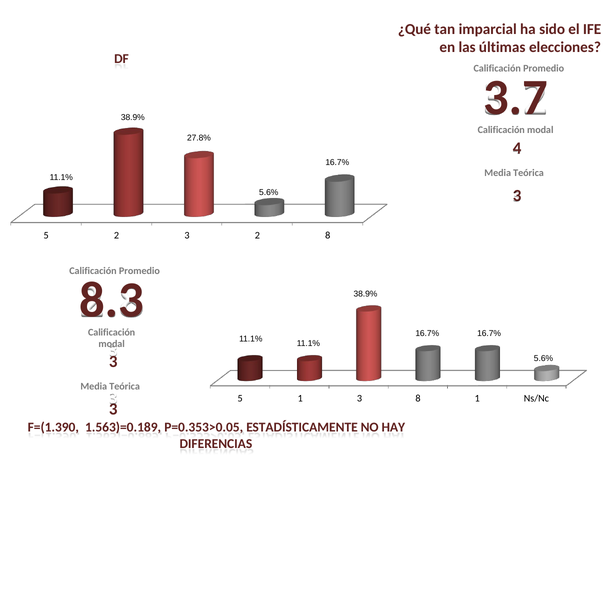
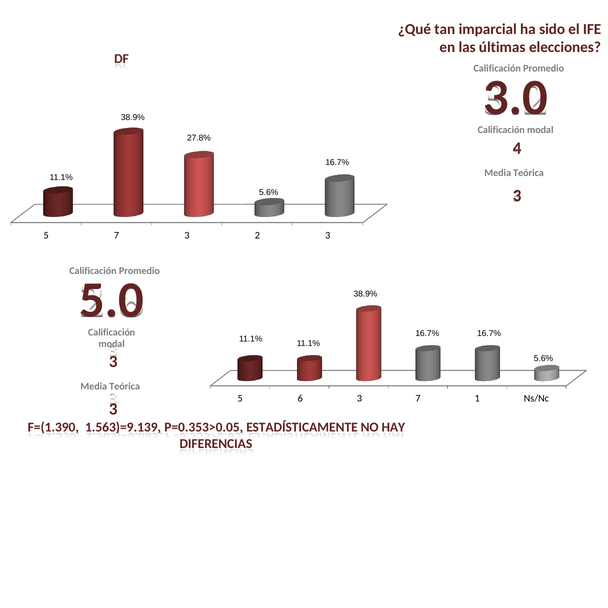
3.7: 3.7 -> 3.0
5 2: 2 -> 7
2 8: 8 -> 3
8.3: 8.3 -> 5.0
5 1: 1 -> 6
3 8: 8 -> 7
1.563)=0.189: 1.563)=0.189 -> 1.563)=9.139
